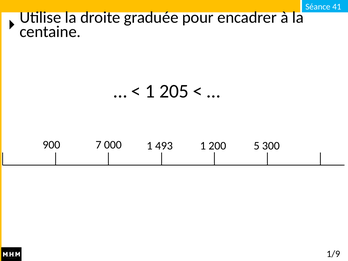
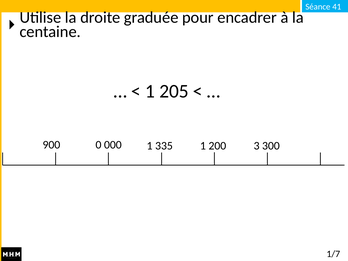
7: 7 -> 0
493: 493 -> 335
5: 5 -> 3
1/9: 1/9 -> 1/7
